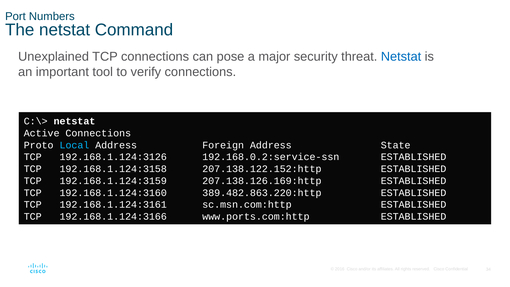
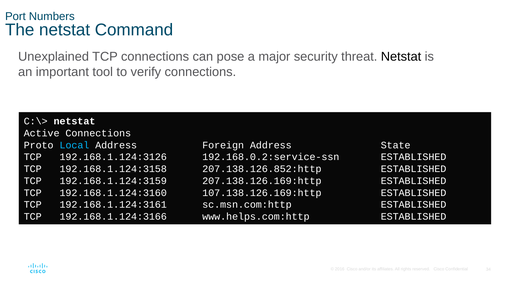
Netstat at (401, 57) colour: blue -> black
207.138.122.152:http: 207.138.122.152:http -> 207.138.126.852:http
389.482.863.220:http: 389.482.863.220:http -> 107.138.126.169:http
www.ports.com:http: www.ports.com:http -> www.helps.com:http
